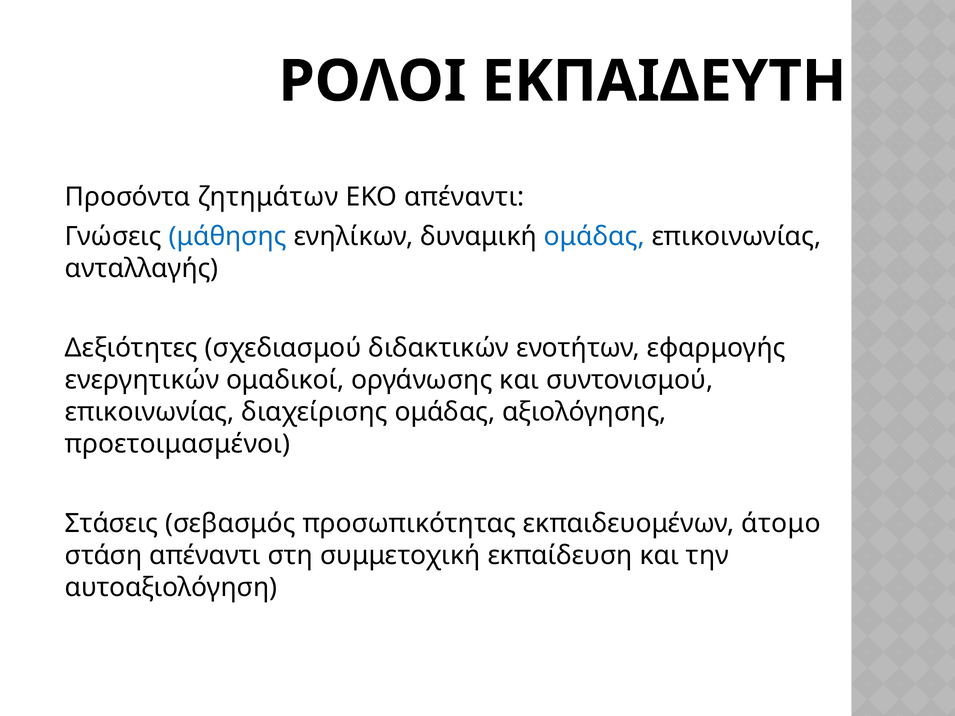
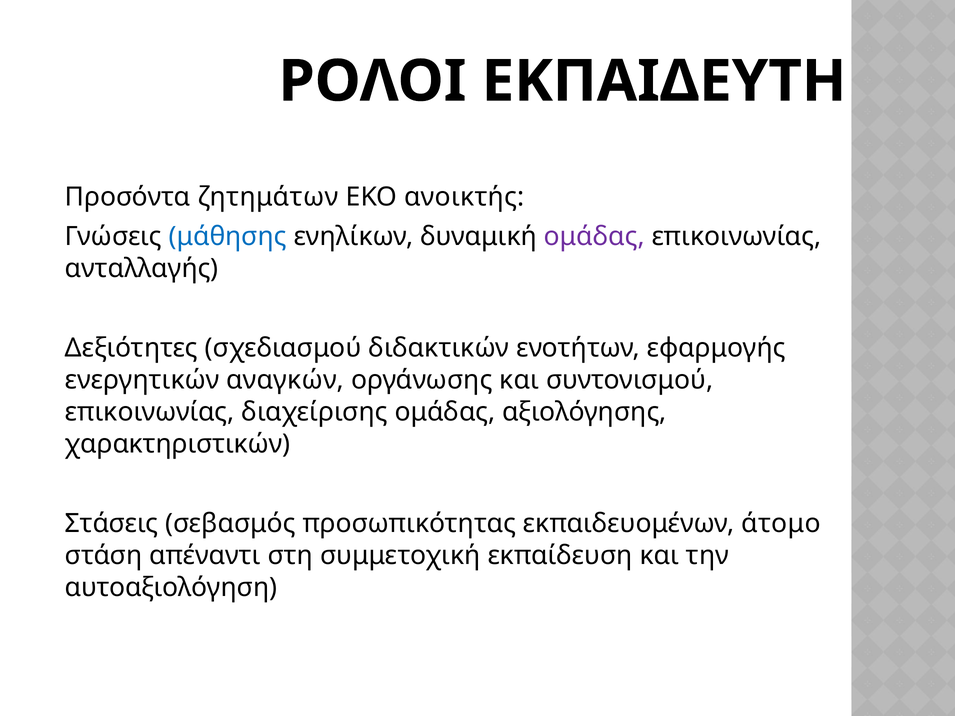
ΕΚΟ απέναντι: απέναντι -> ανοικτής
ομάδας at (594, 237) colour: blue -> purple
ομαδικοί: ομαδικοί -> αναγκών
προετοιμασμένοι: προετοιμασμένοι -> χαρακτηριστικών
